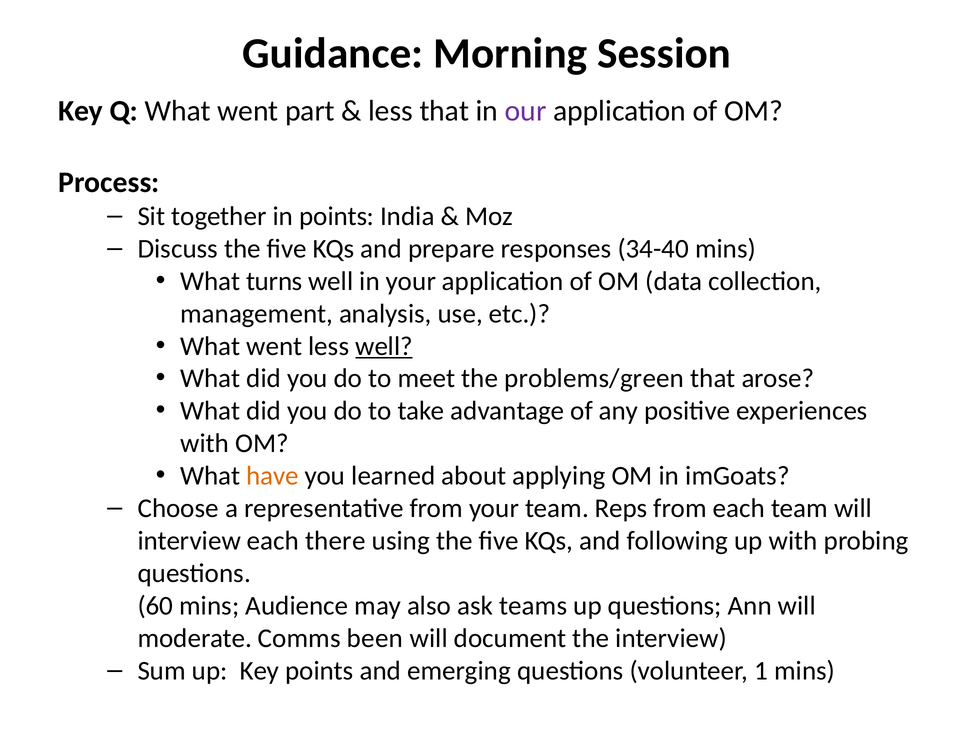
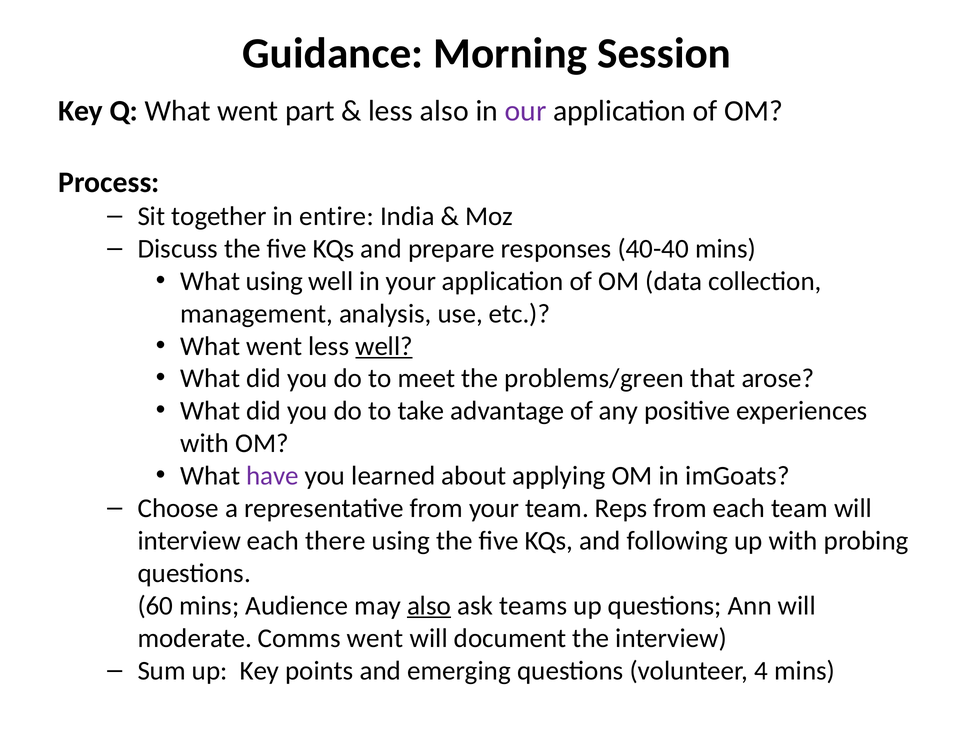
less that: that -> also
in points: points -> entire
34-40: 34-40 -> 40-40
What turns: turns -> using
have colour: orange -> purple
also at (429, 606) underline: none -> present
Comms been: been -> went
1: 1 -> 4
